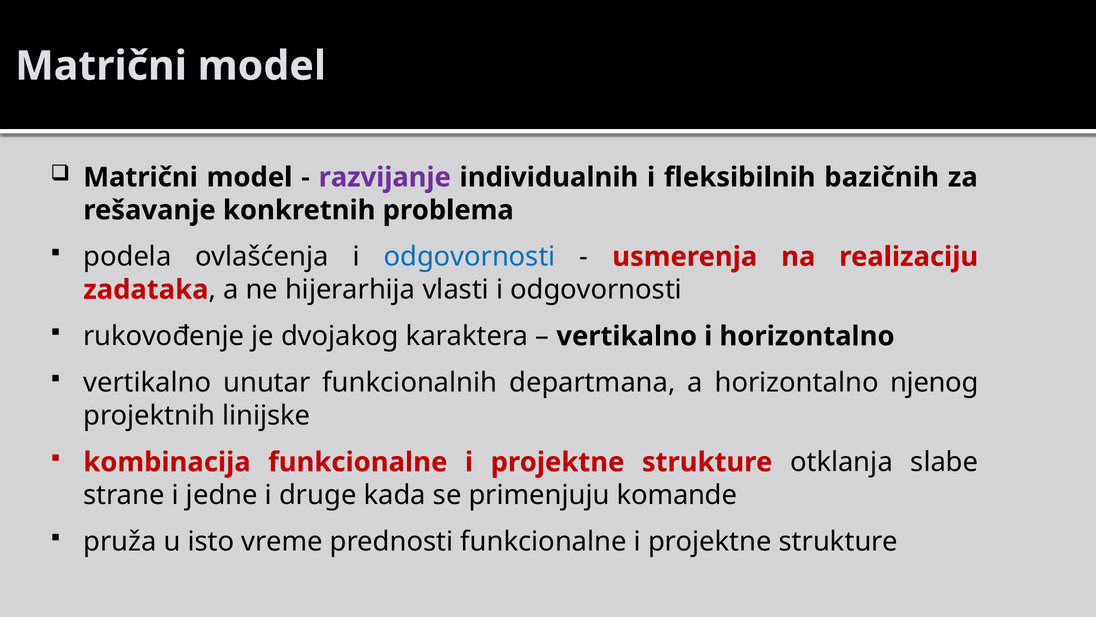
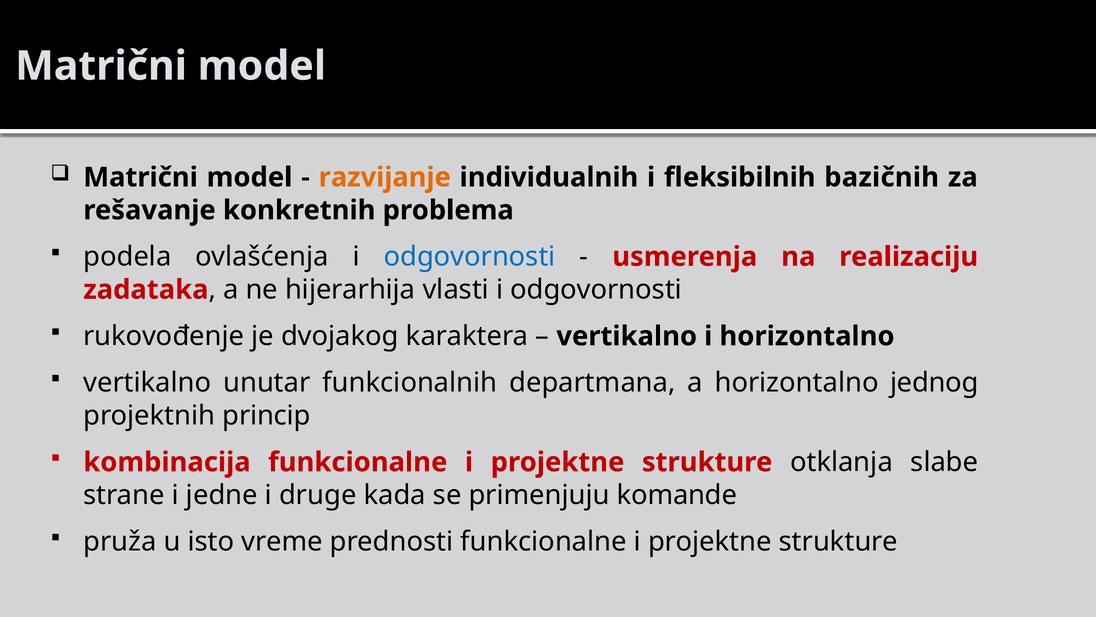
razvijanje colour: purple -> orange
njenog: njenog -> jednog
linijske: linijske -> princip
